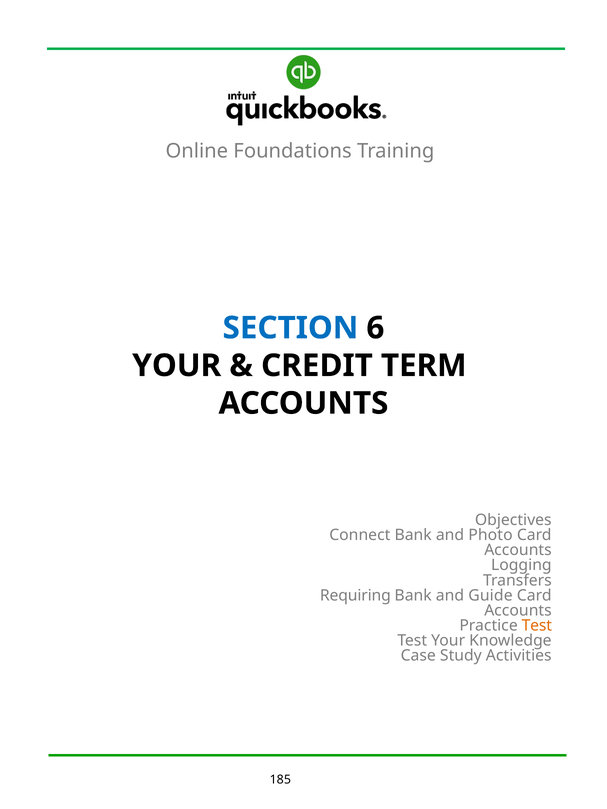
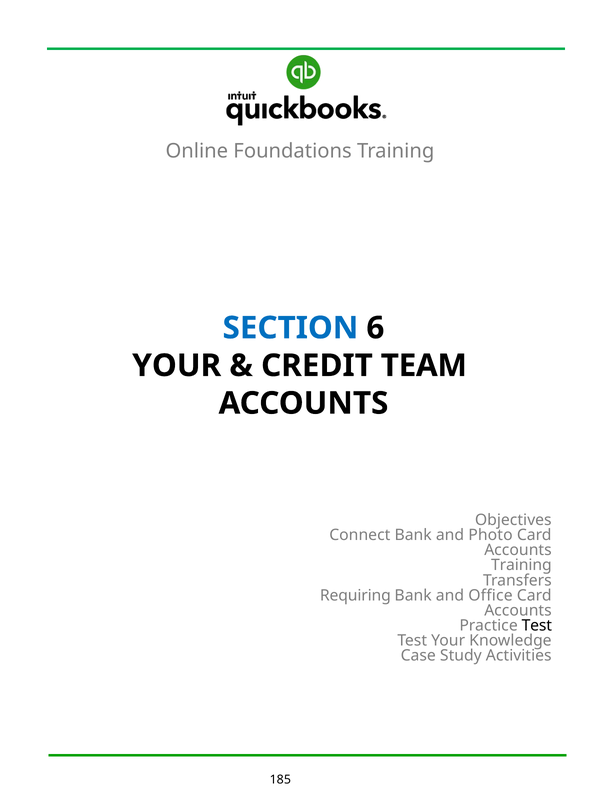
TERM: TERM -> TEAM
Logging at (521, 565): Logging -> Training
Guide: Guide -> Office
Test at (537, 626) colour: orange -> black
